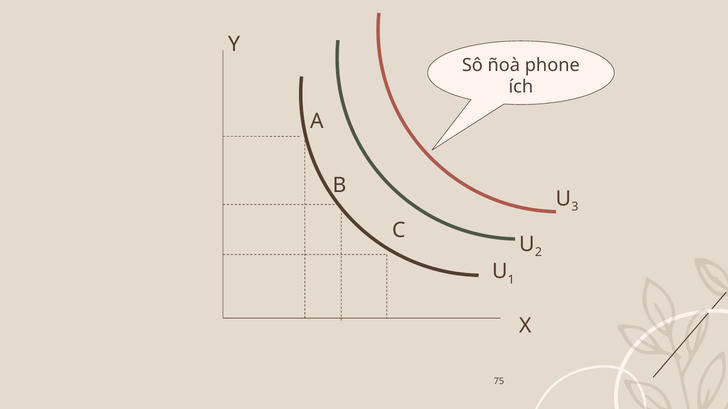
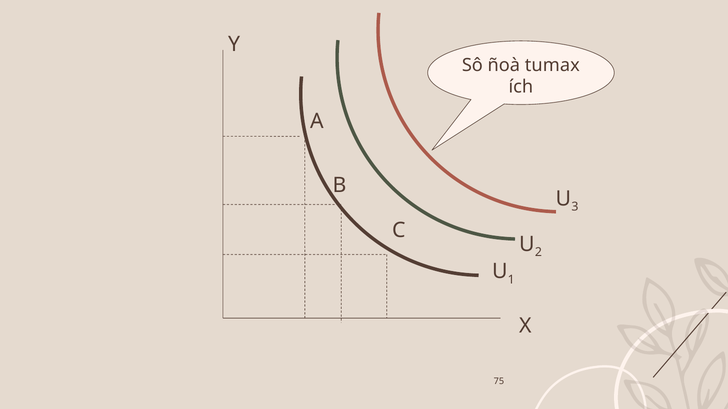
phone: phone -> tumax
